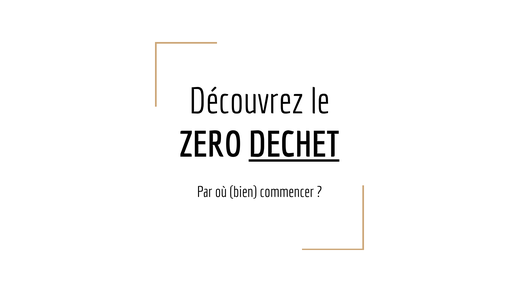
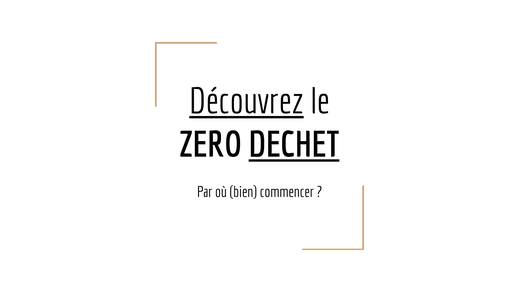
Découvrez underline: none -> present
